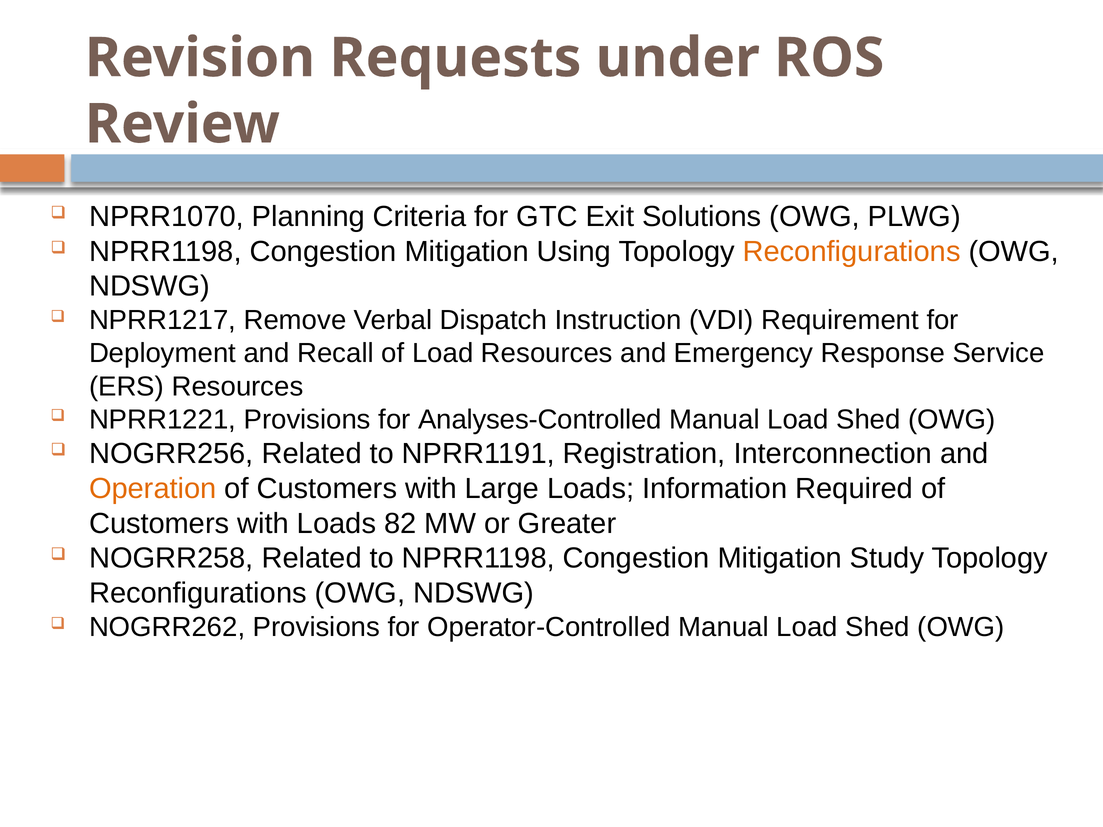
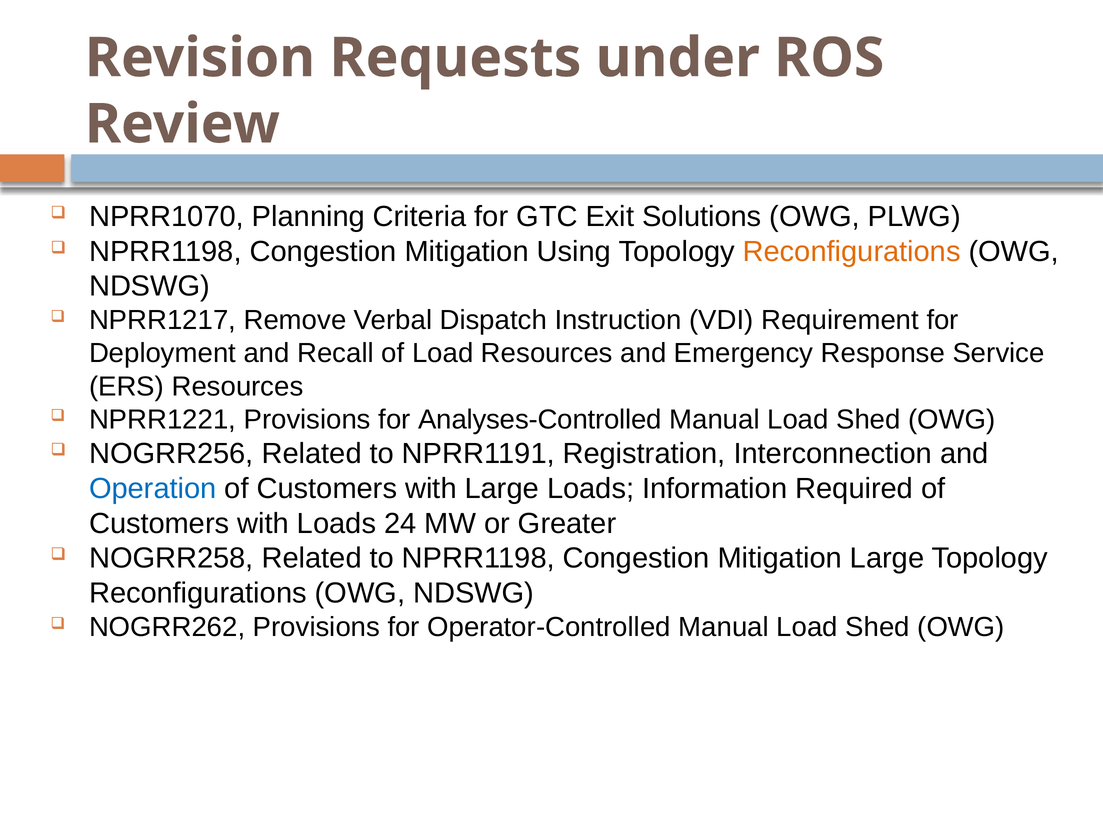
Operation colour: orange -> blue
82: 82 -> 24
Mitigation Study: Study -> Large
